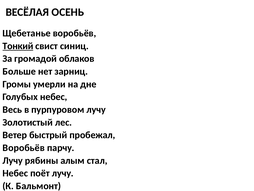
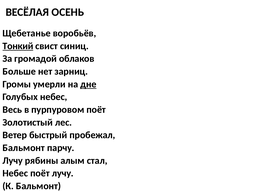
дне underline: none -> present
пурпуровом лучу: лучу -> поёт
Воробьёв at (24, 147): Воробьёв -> Бальмонт
